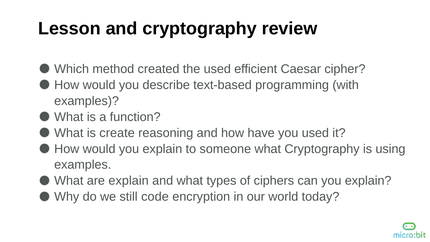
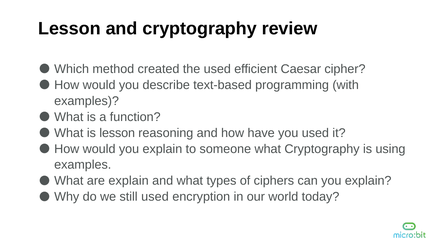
is create: create -> lesson
still code: code -> used
